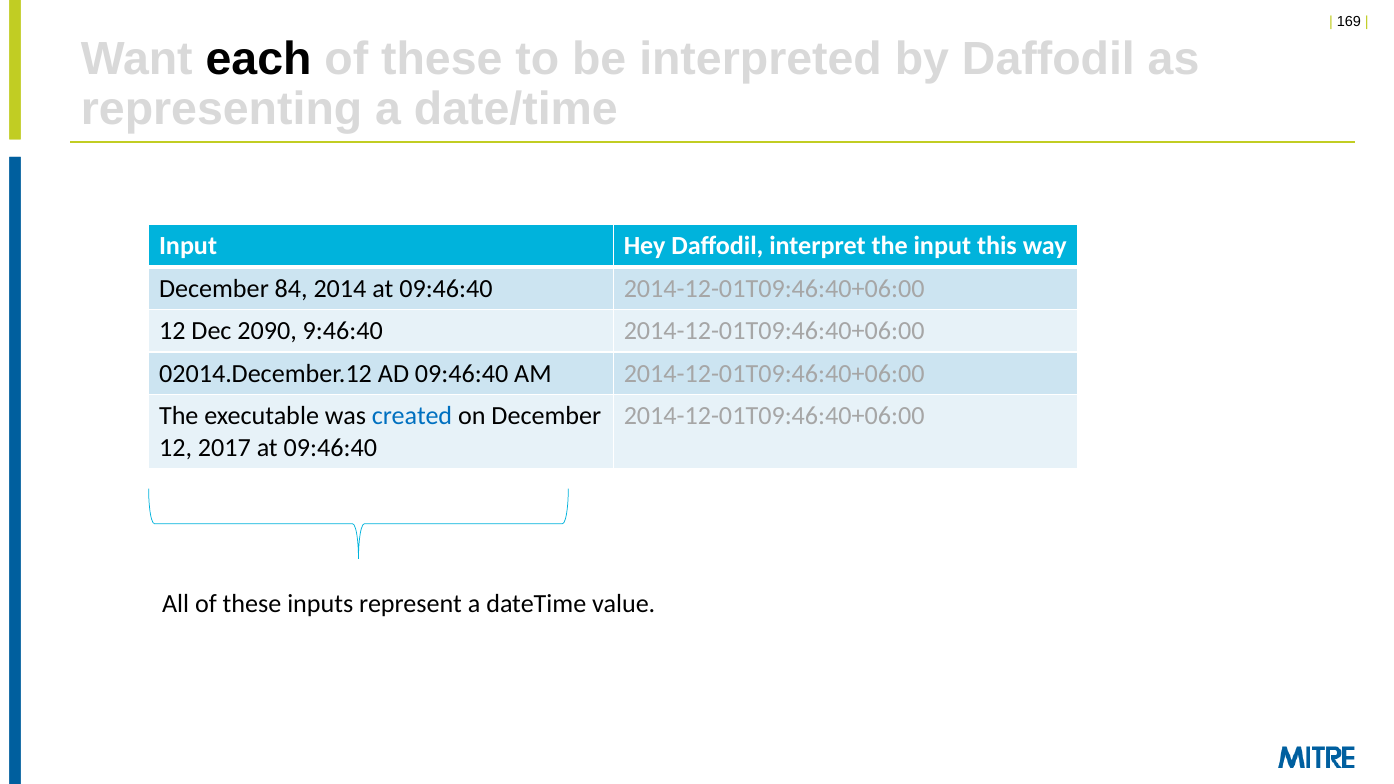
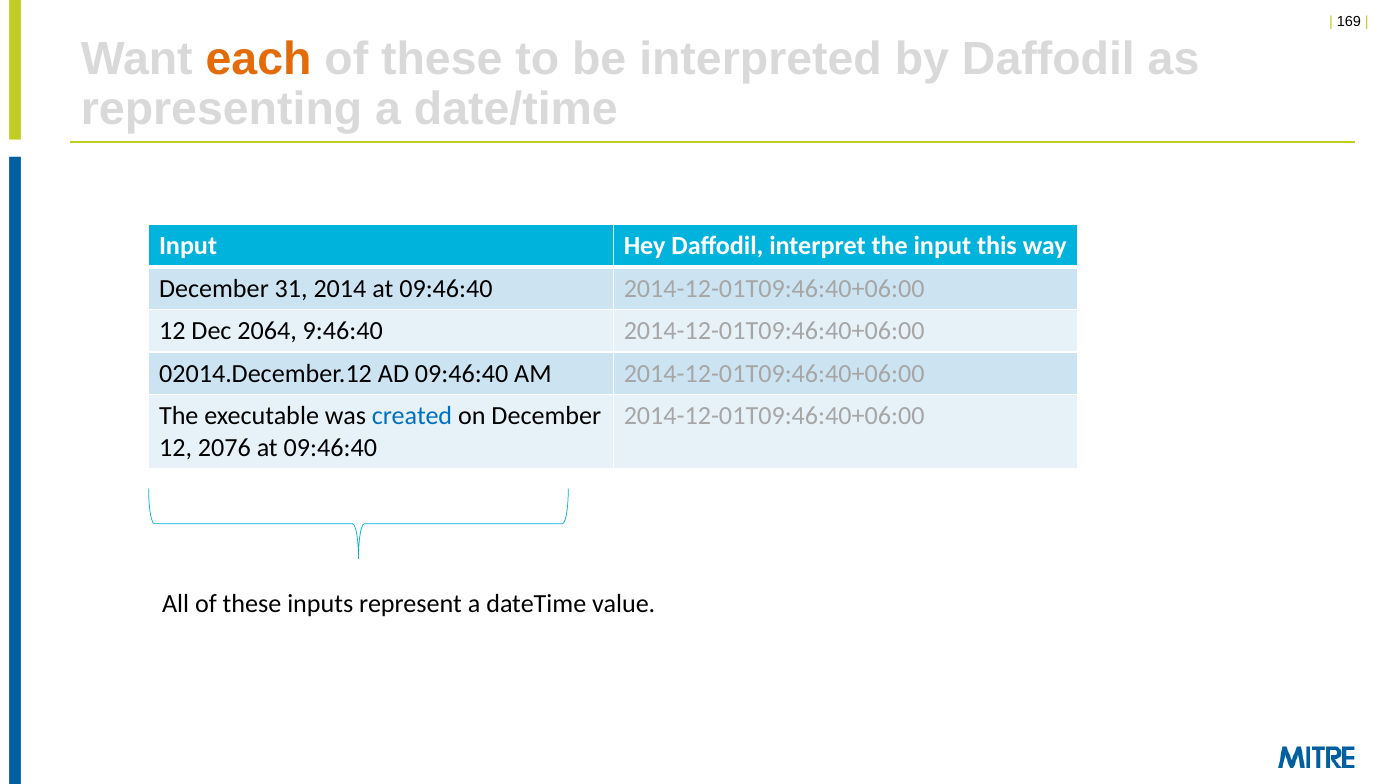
each colour: black -> orange
84: 84 -> 31
2090: 2090 -> 2064
2017: 2017 -> 2076
